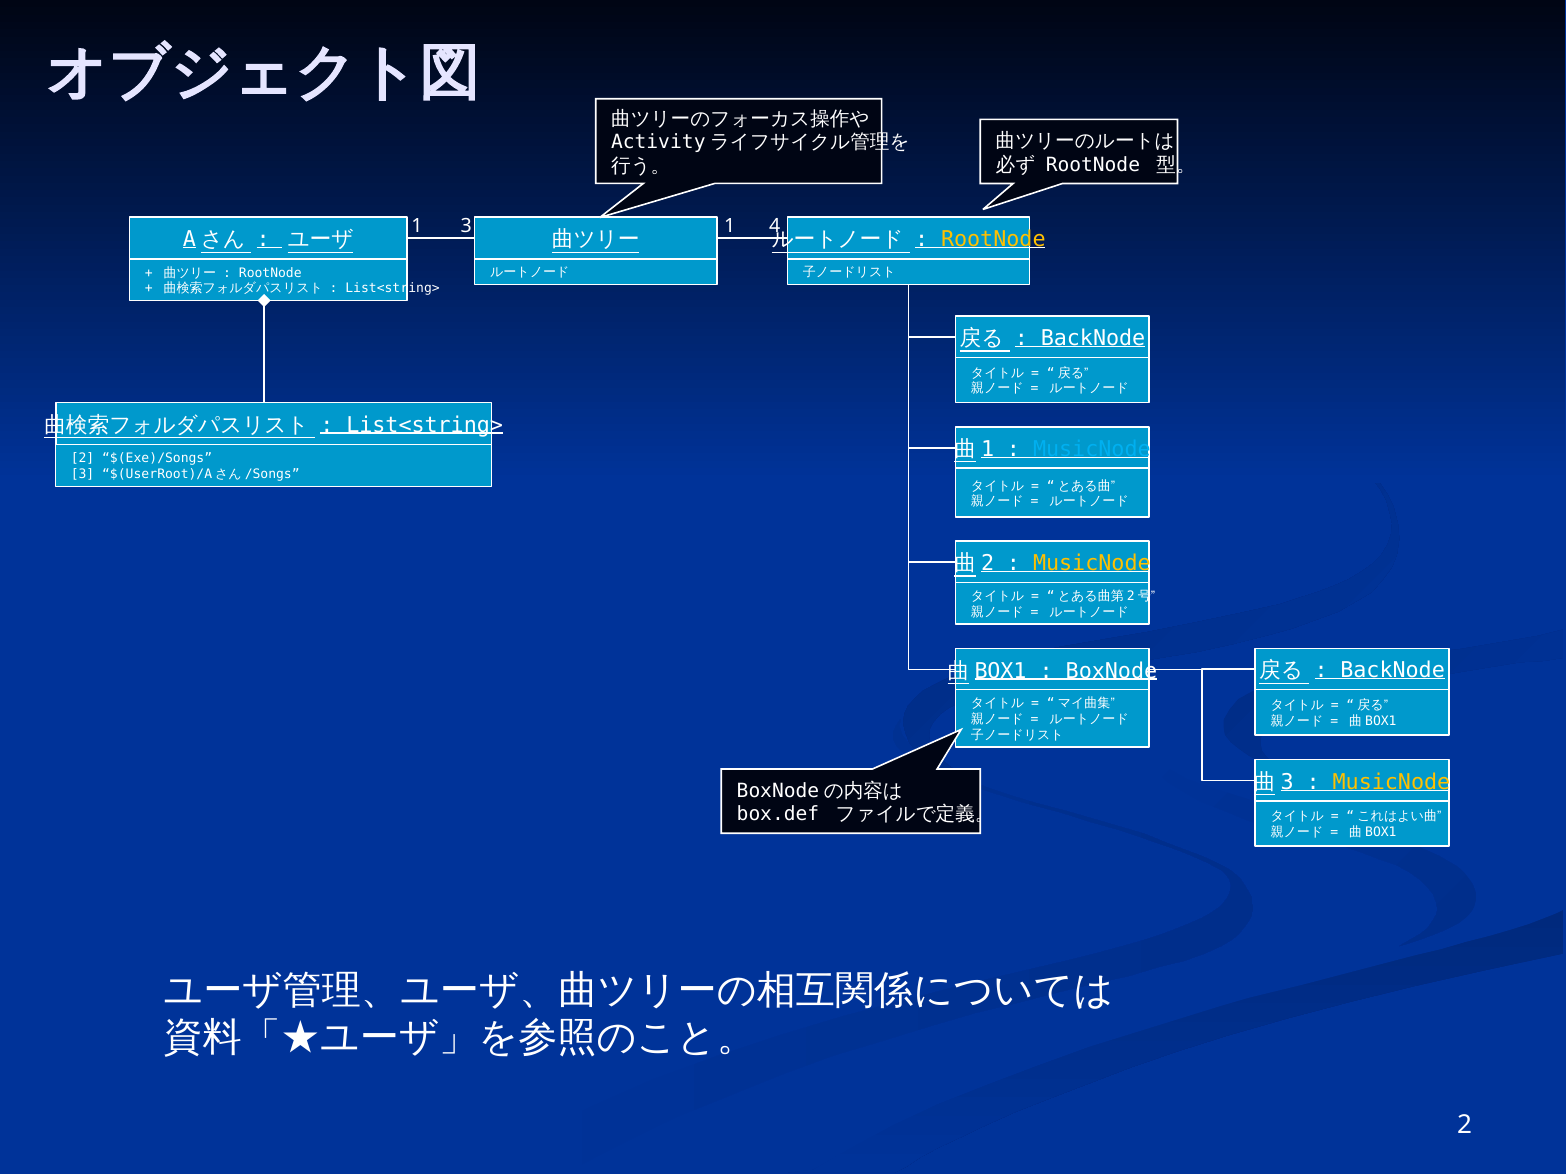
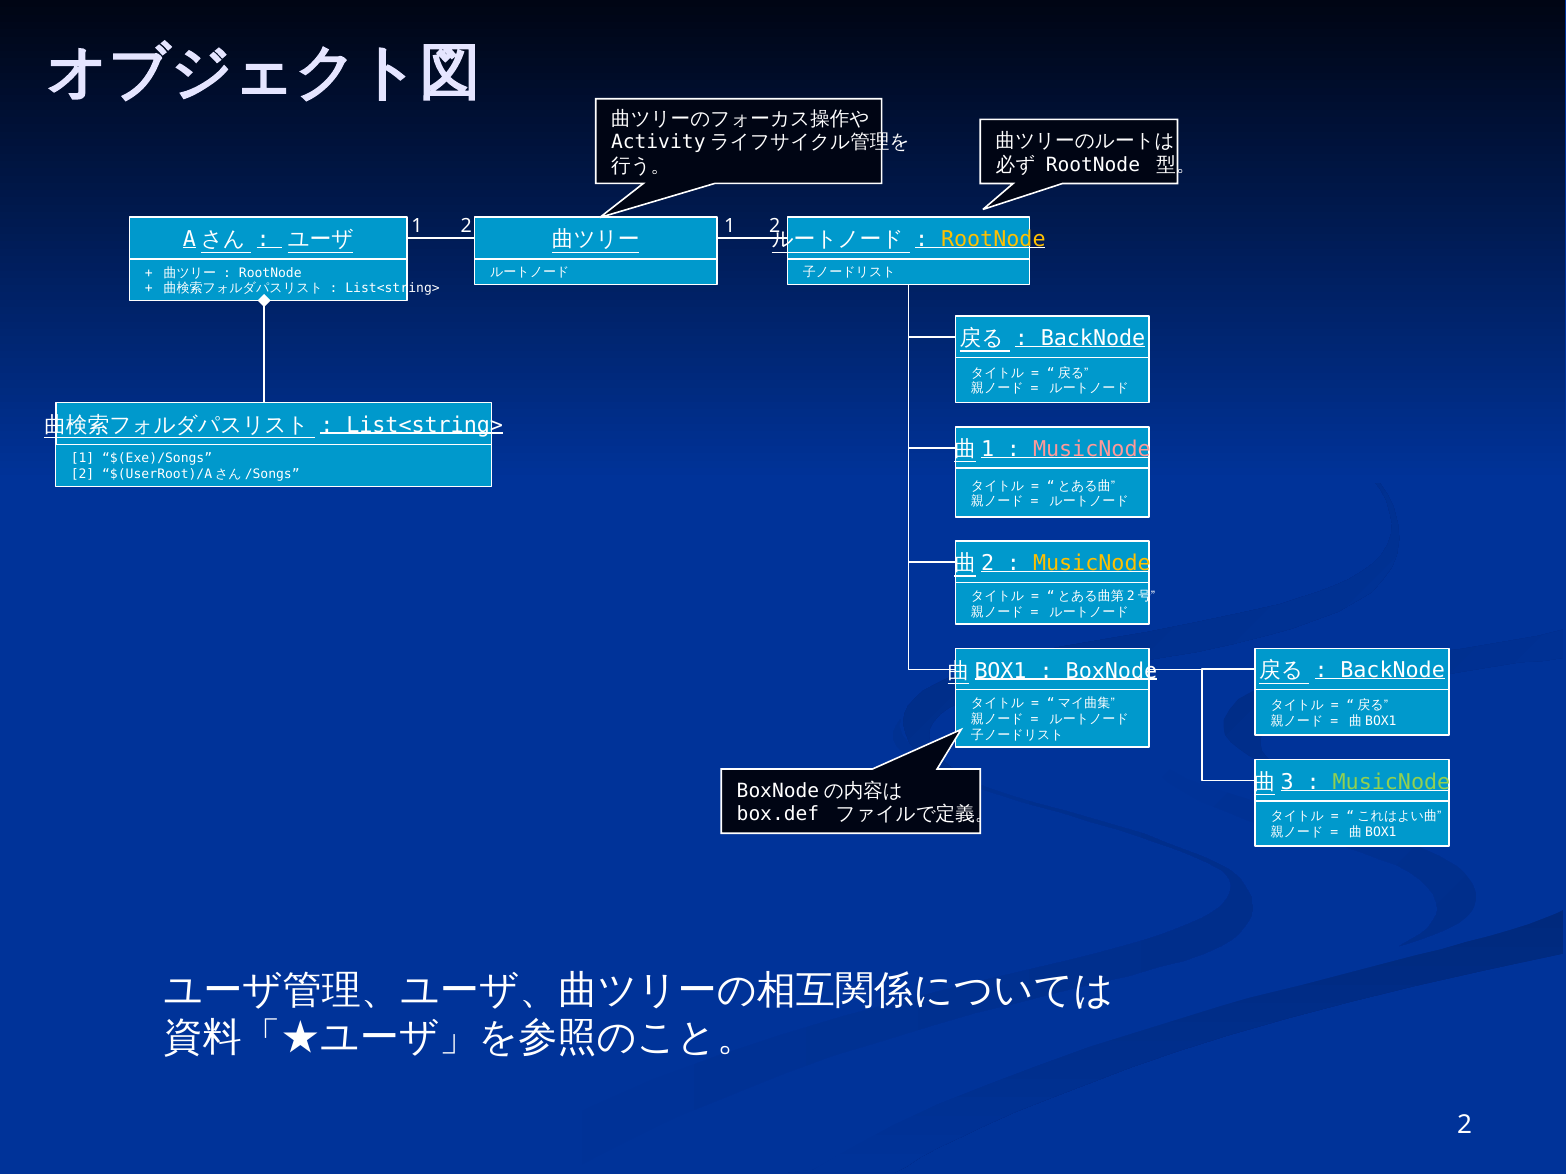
3 at (466, 226): 3 -> 2
4 at (775, 226): 4 -> 2
MusicNode at (1092, 449) colour: light blue -> pink
2 at (83, 459): 2 -> 1
3 at (83, 474): 3 -> 2
MusicNode at (1391, 782) colour: yellow -> light green
